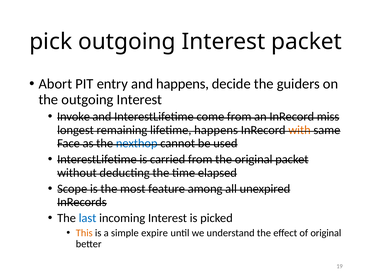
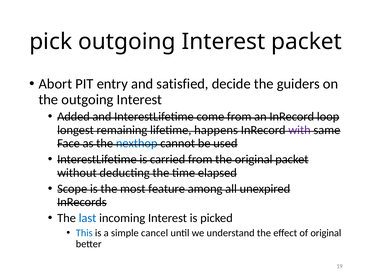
and happens: happens -> satisfied
Invoke: Invoke -> Added
miss: miss -> loop
with colour: orange -> purple
This colour: orange -> blue
expire: expire -> cancel
